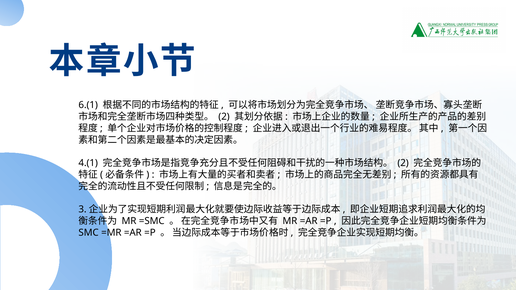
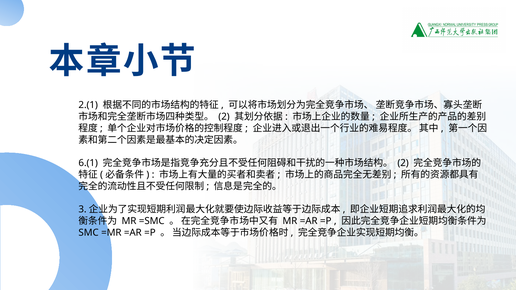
6.(1: 6.(1 -> 2.(1
4.(1: 4.(1 -> 6.(1
